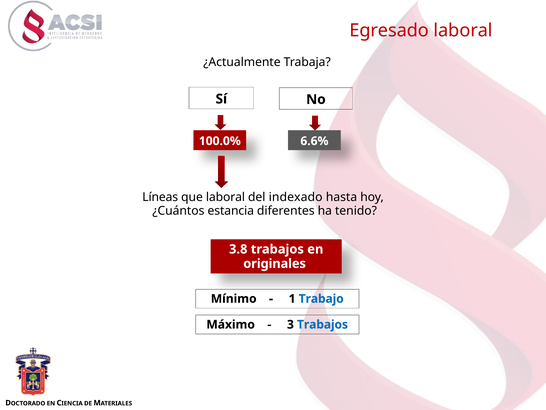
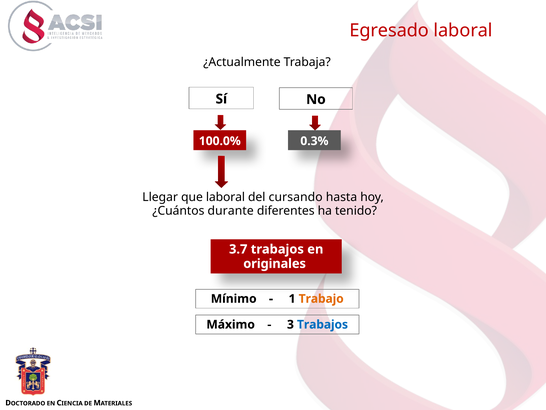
6.6%: 6.6% -> 0.3%
Líneas: Líneas -> Llegar
indexado: indexado -> cursando
estancia: estancia -> durante
3.8: 3.8 -> 3.7
Trabajo colour: blue -> orange
